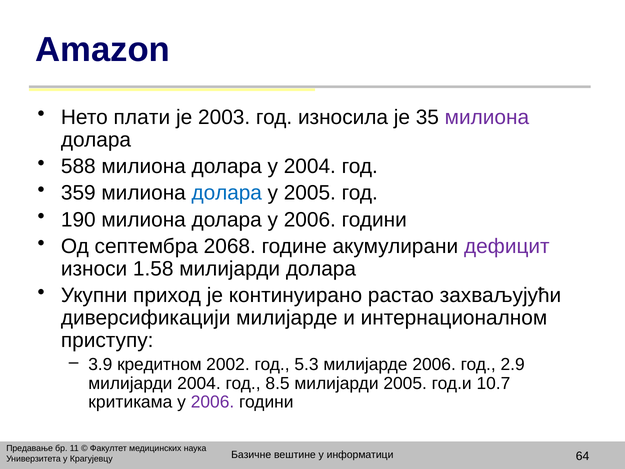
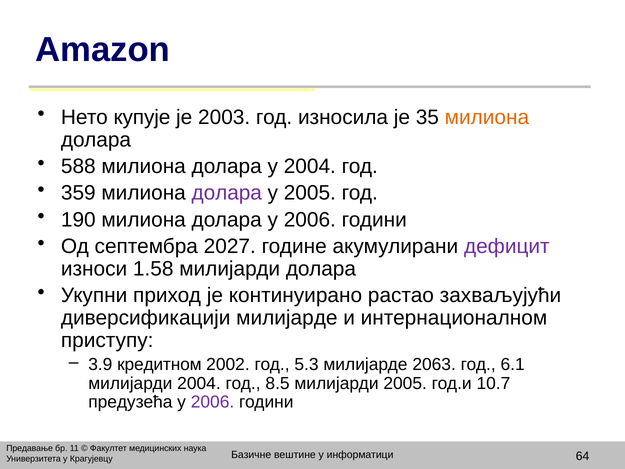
плати: плати -> купује
милиона at (487, 117) colour: purple -> orange
долара at (227, 193) colour: blue -> purple
2068: 2068 -> 2027
милијарде 2006: 2006 -> 2063
2.9: 2.9 -> 6.1
критикама: критикама -> предузећа
